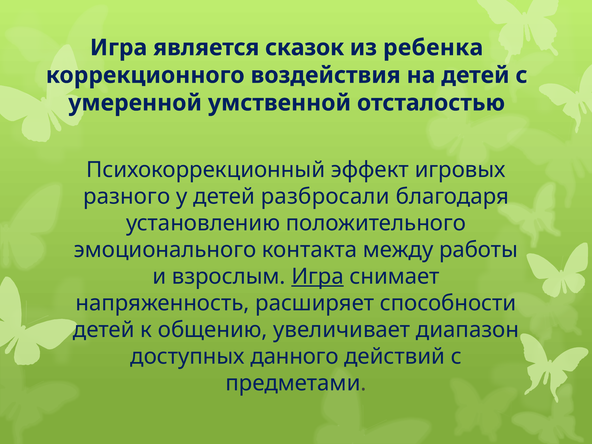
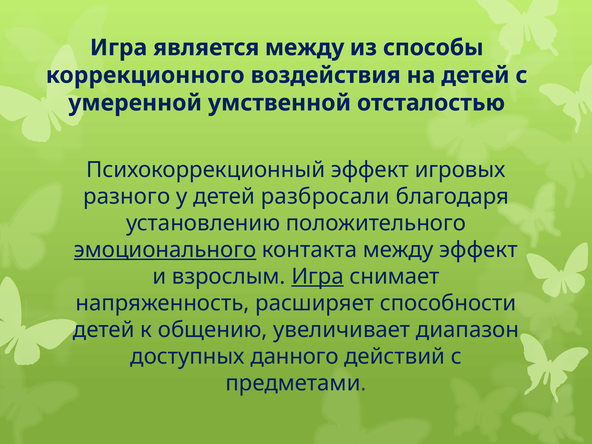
является сказок: сказок -> между
ребенка: ребенка -> способы
эмоционального underline: none -> present
между работы: работы -> эффект
